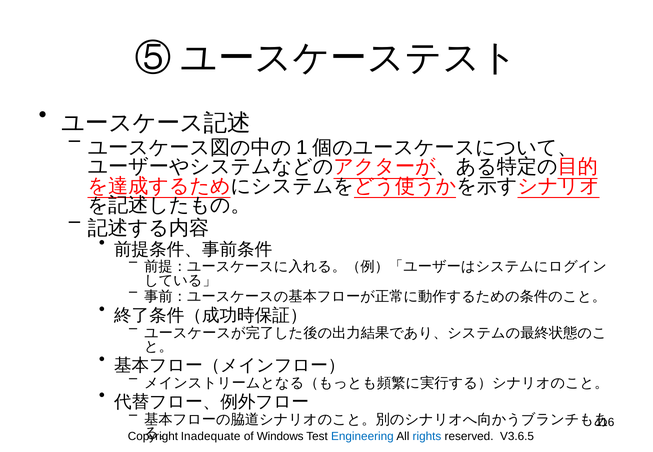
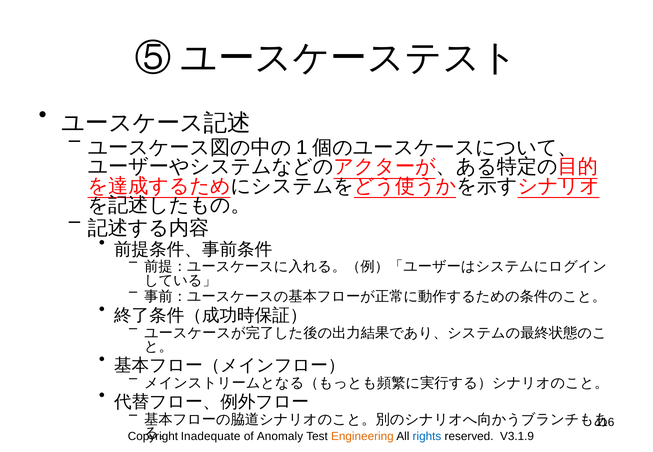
Windows: Windows -> Anomaly
Engineering colour: blue -> orange
V3.6.5: V3.6.5 -> V3.1.9
